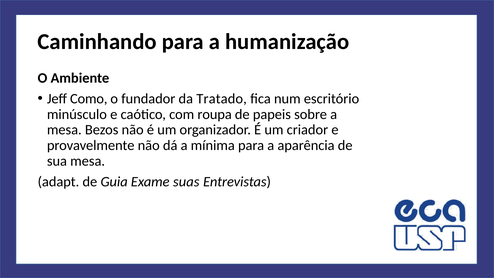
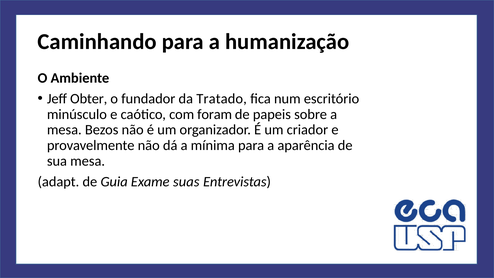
Como: Como -> Obter
roupa: roupa -> foram
